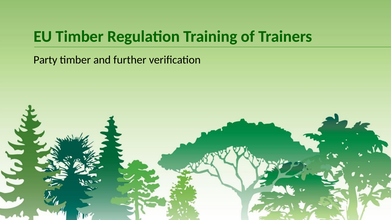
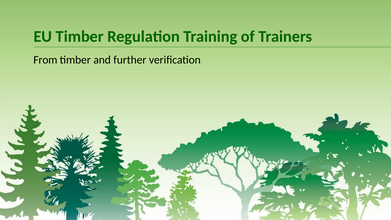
Party: Party -> From
